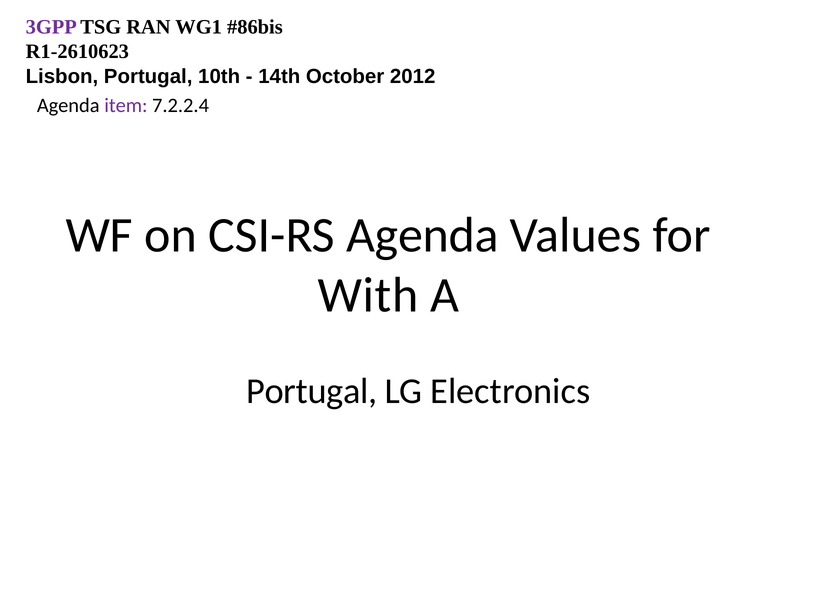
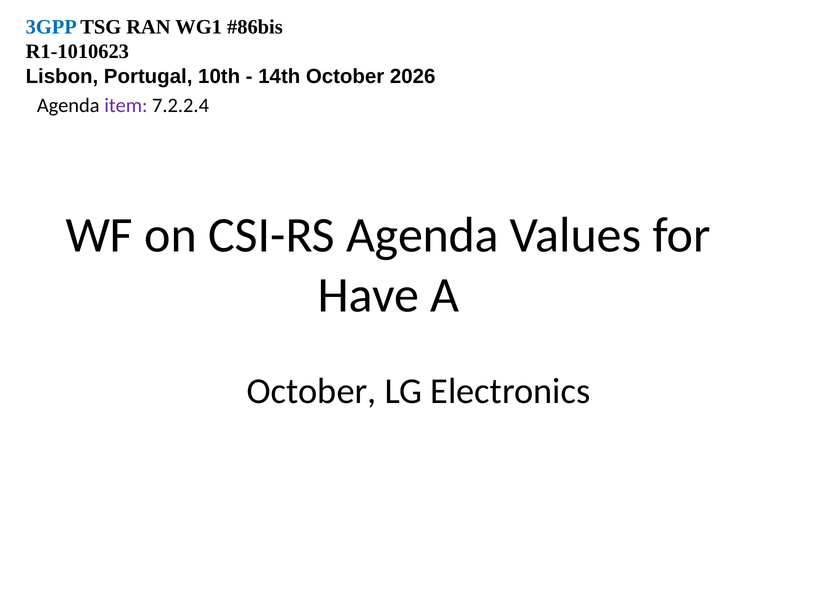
3GPP colour: purple -> blue
R1-2610623: R1-2610623 -> R1-1010623
2012: 2012 -> 2026
With: With -> Have
Portugal at (312, 391): Portugal -> October
